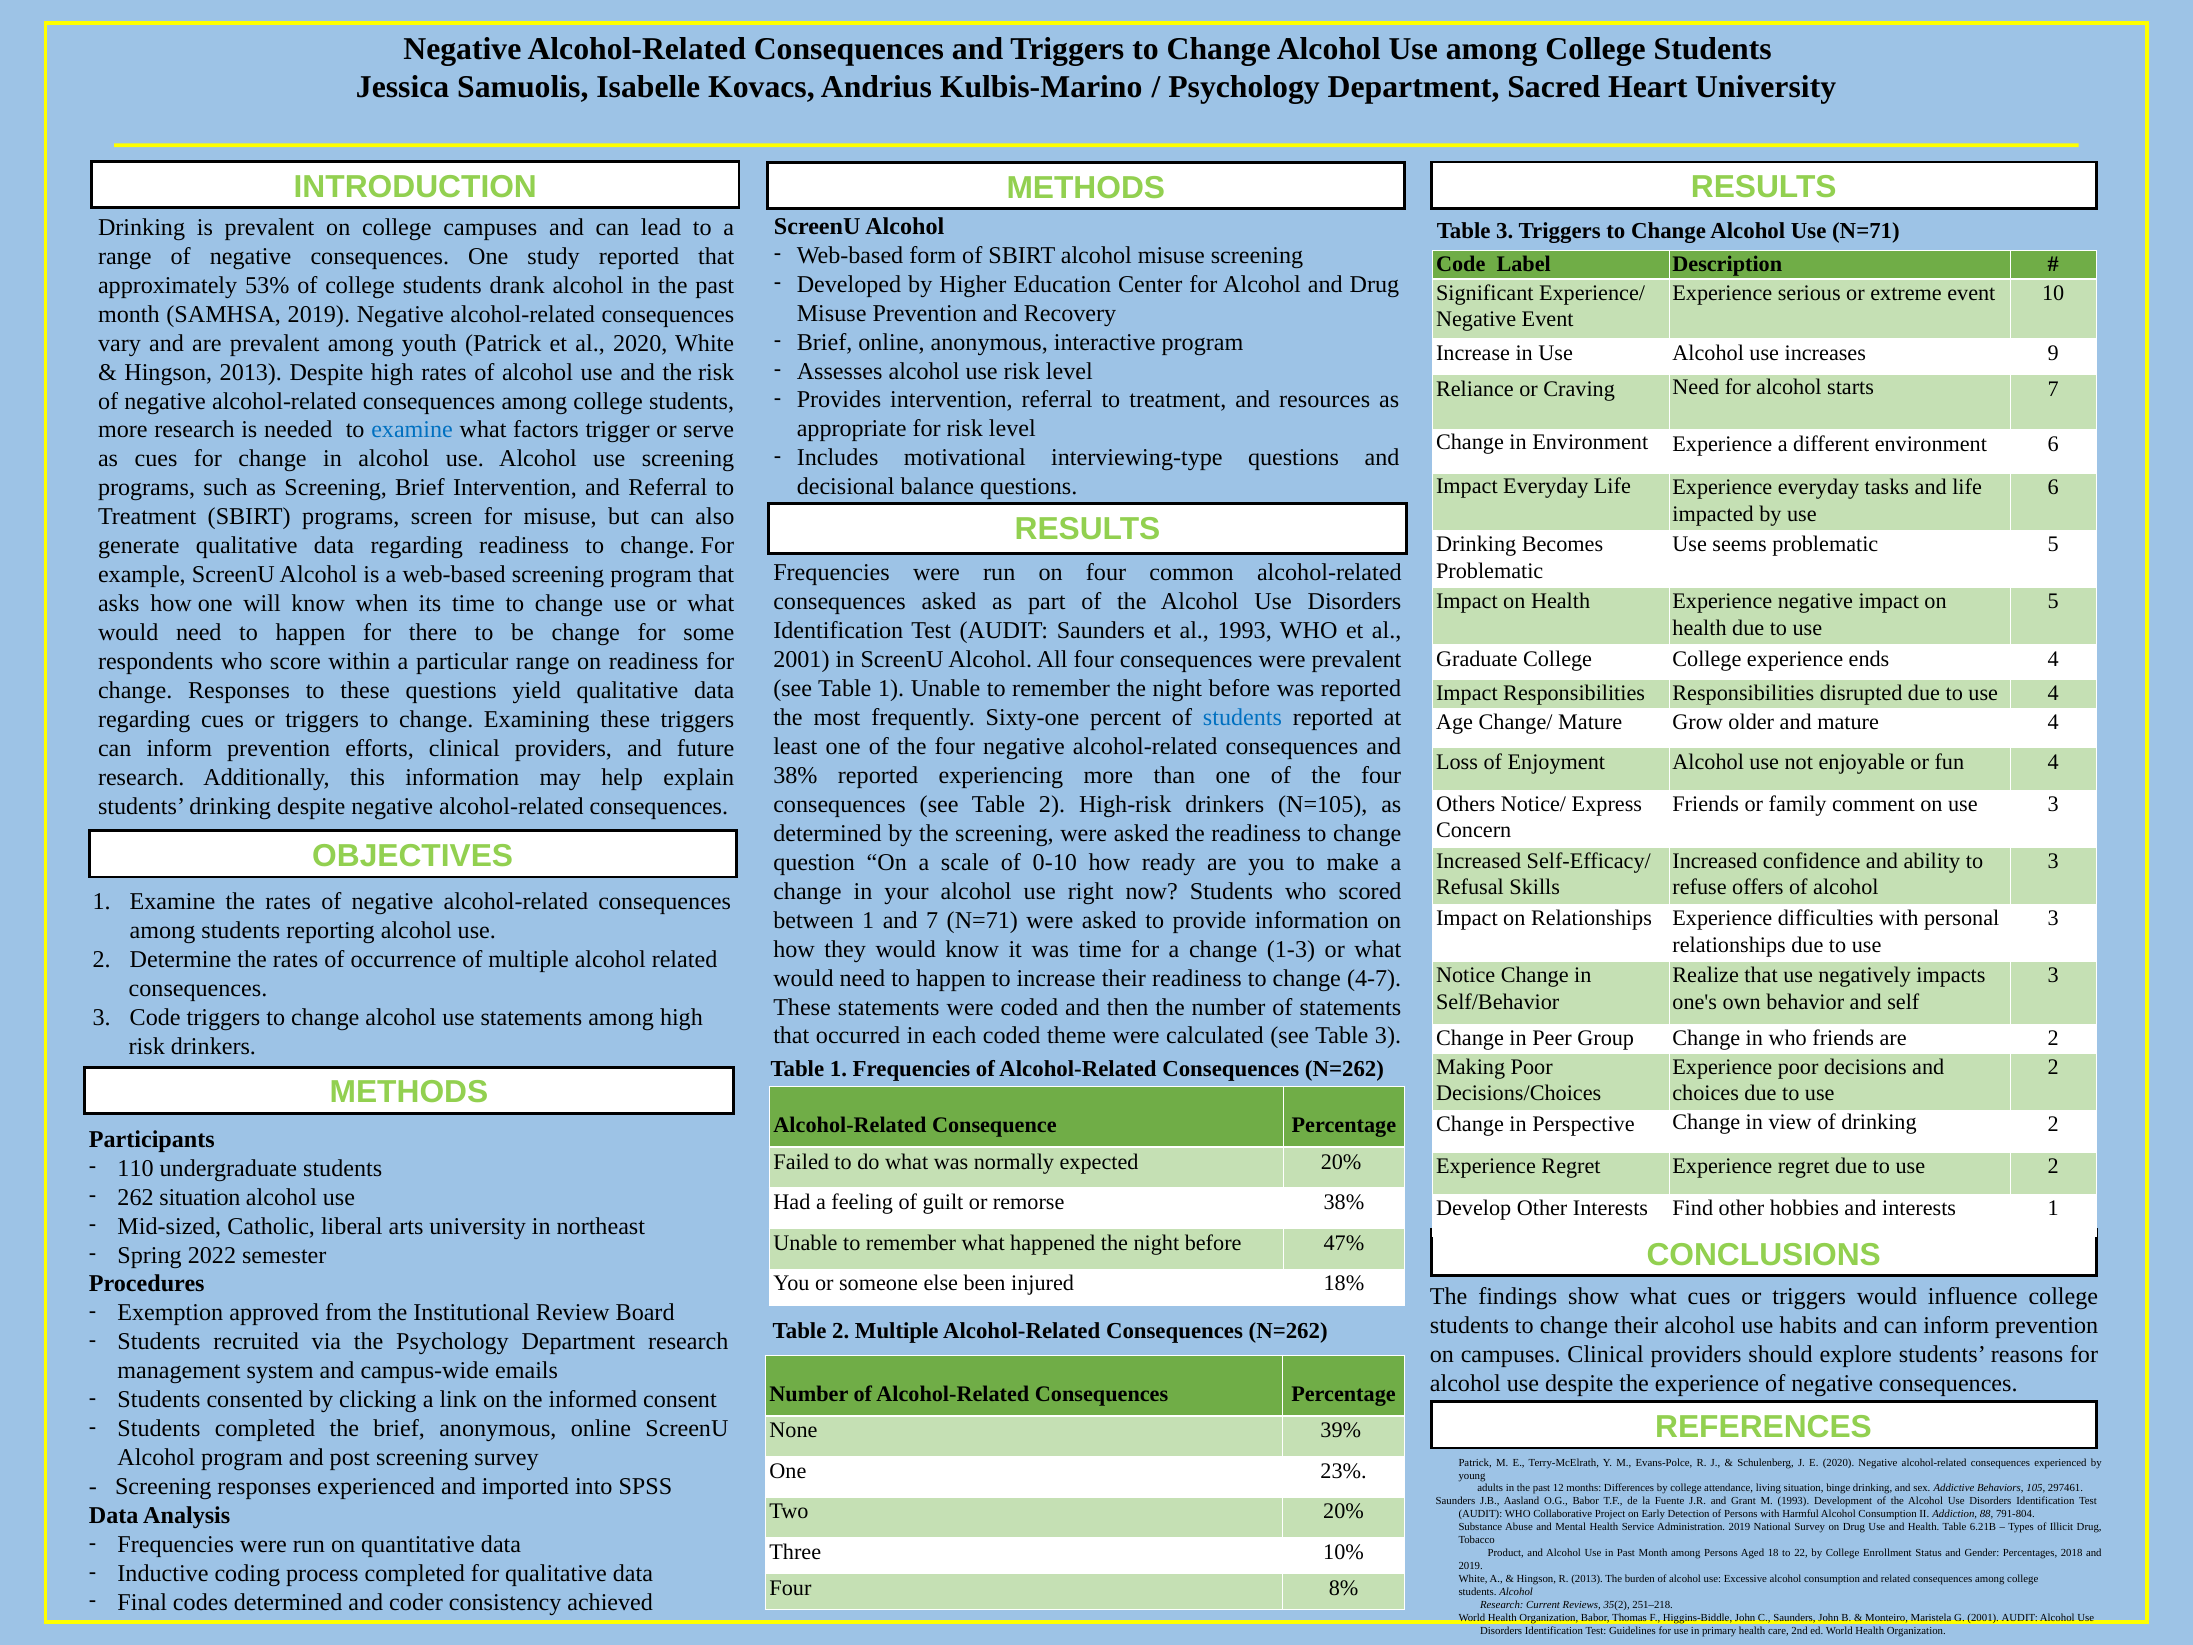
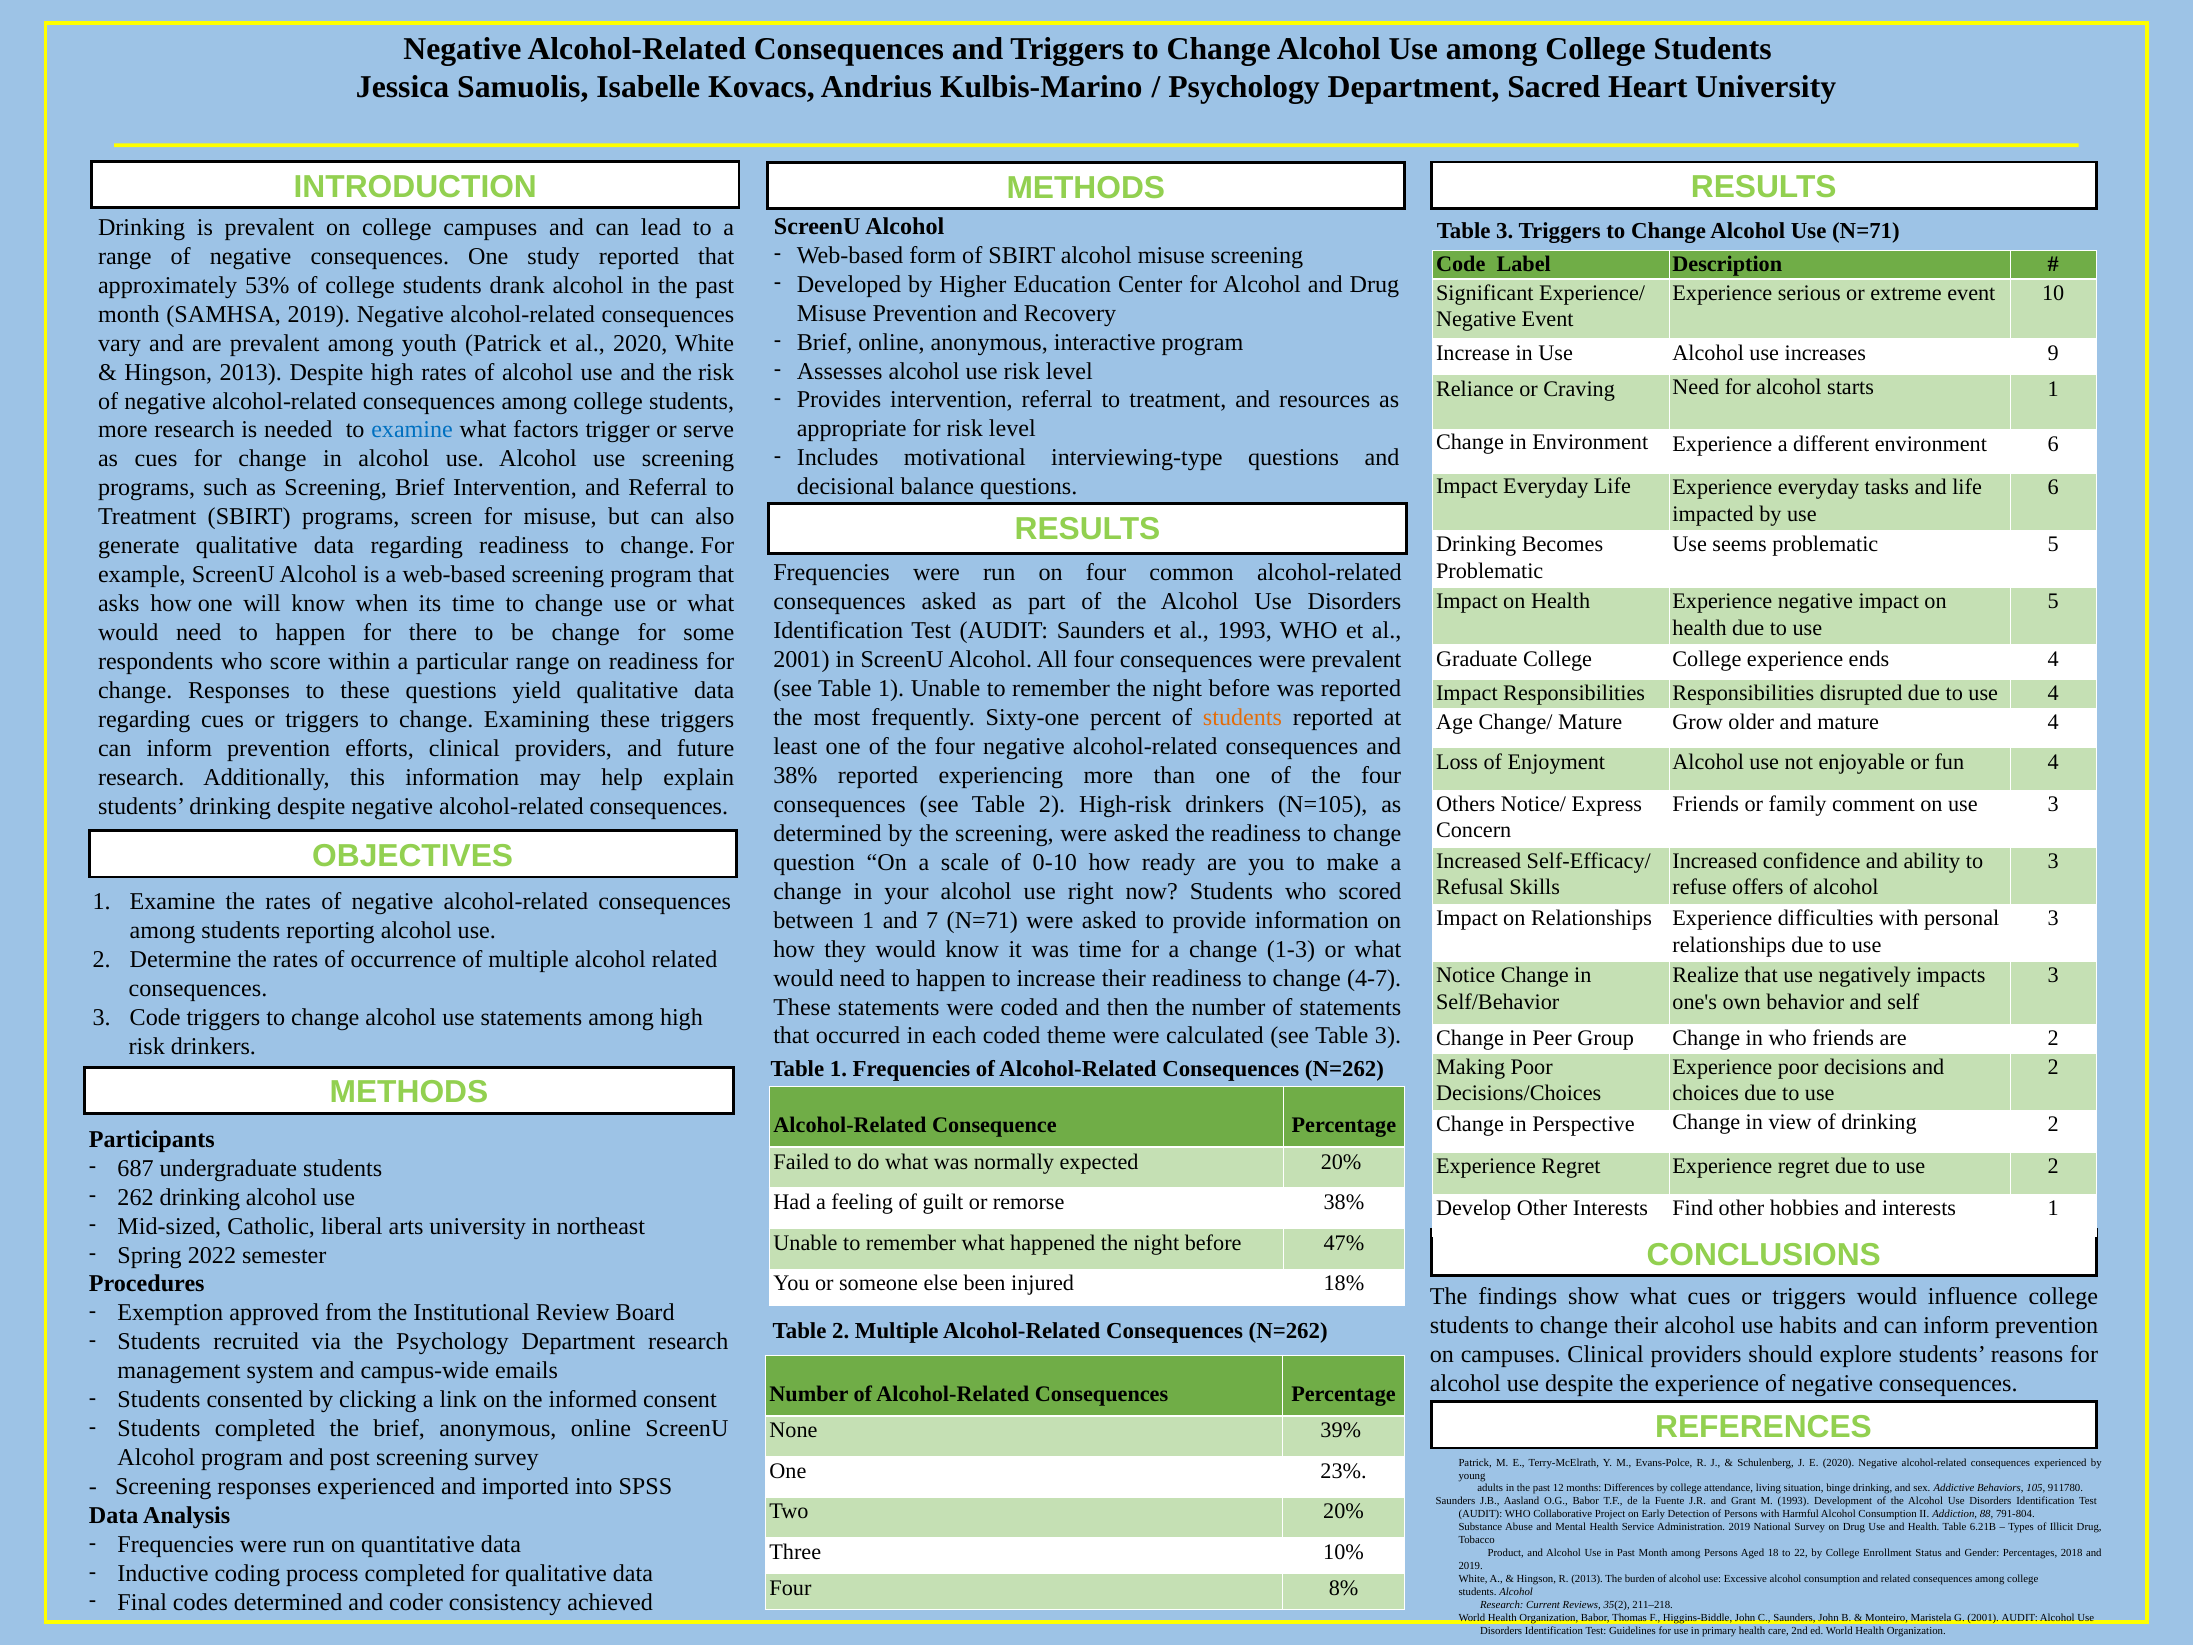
starts 7: 7 -> 1
students at (1242, 718) colour: blue -> orange
110: 110 -> 687
262 situation: situation -> drinking
297461: 297461 -> 911780
251–218: 251–218 -> 211–218
